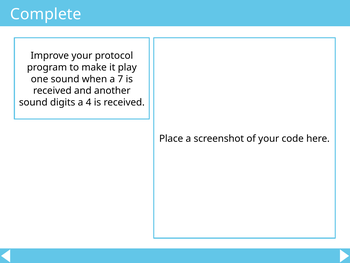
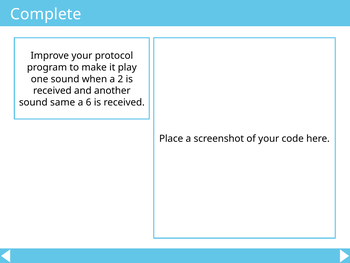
7: 7 -> 2
digits: digits -> same
4: 4 -> 6
